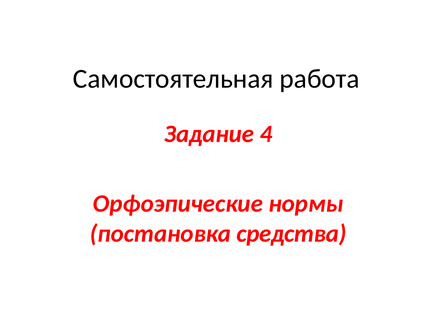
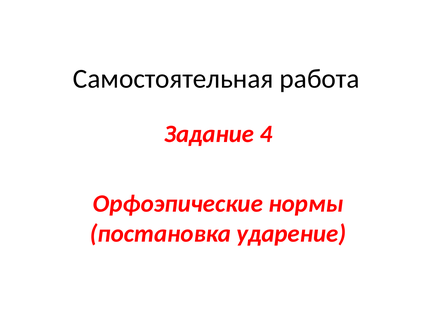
средства: средства -> ударение
